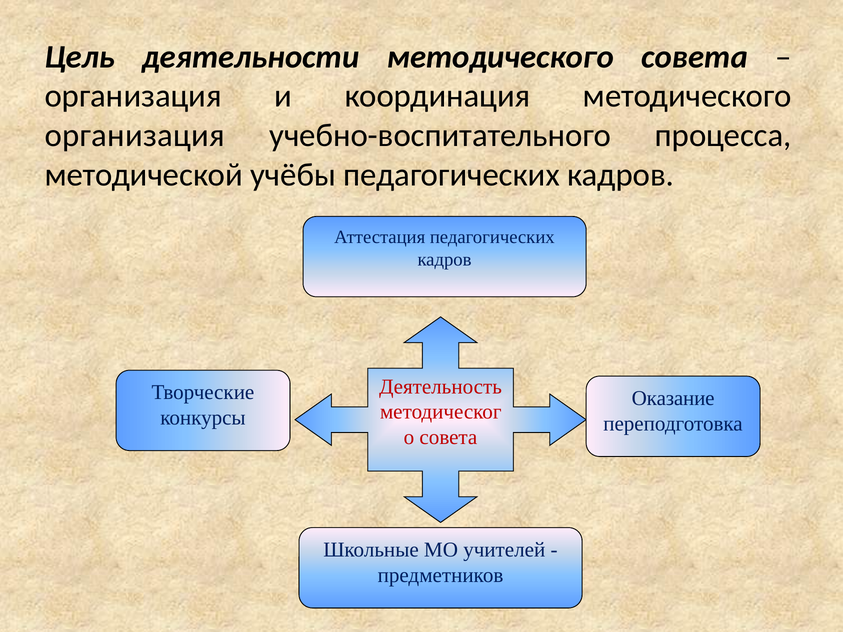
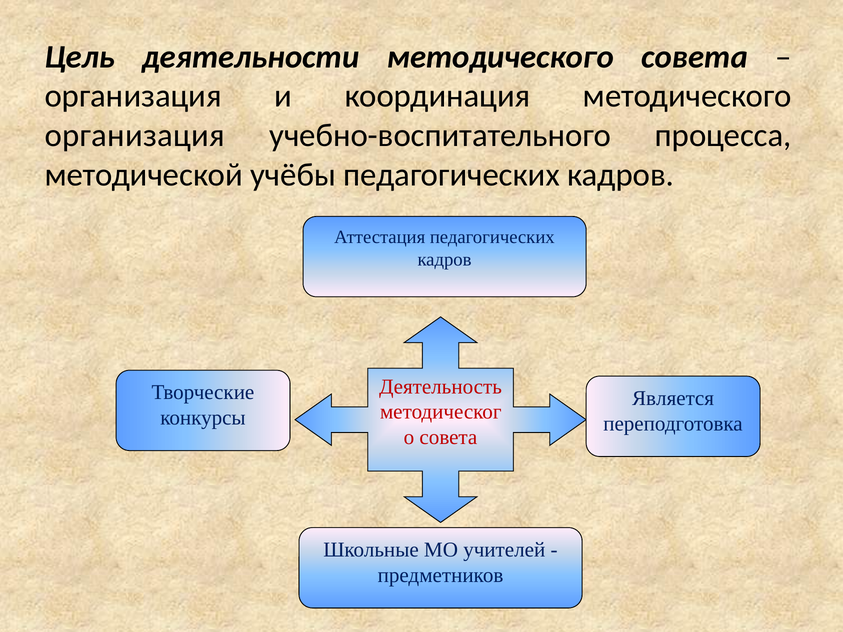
Оказание: Оказание -> Является
